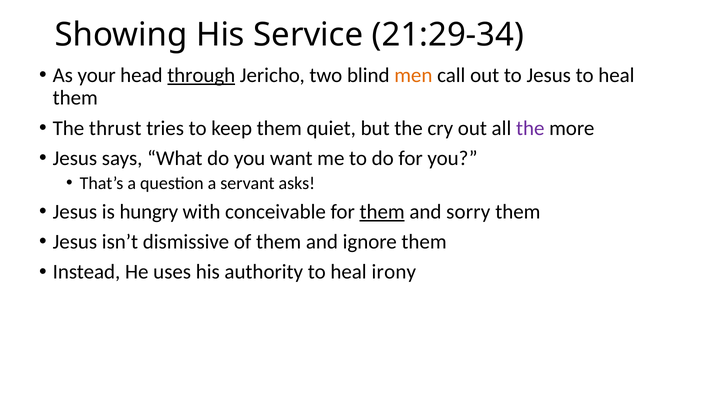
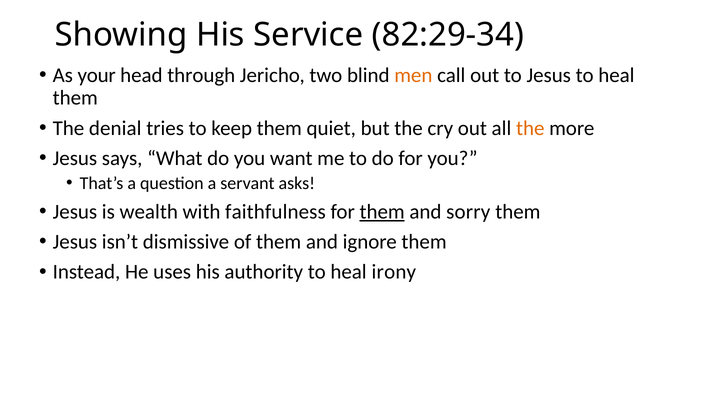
21:29-34: 21:29-34 -> 82:29-34
through underline: present -> none
thrust: thrust -> denial
the at (530, 128) colour: purple -> orange
hungry: hungry -> wealth
conceivable: conceivable -> faithfulness
